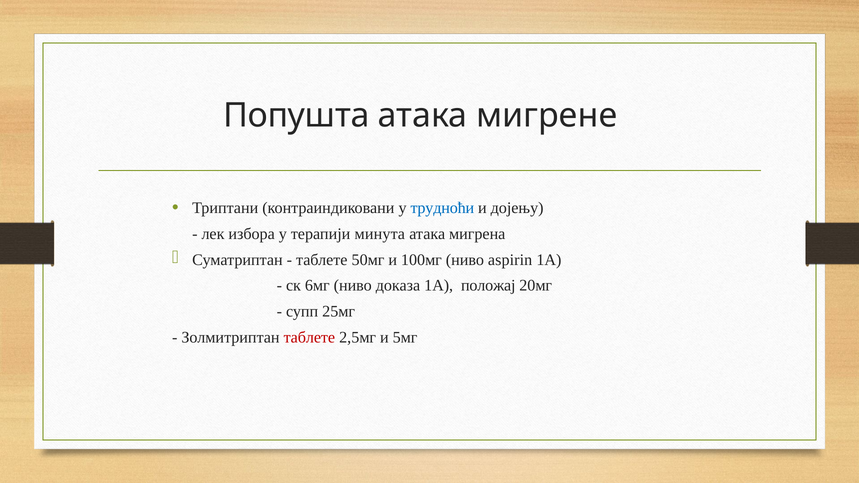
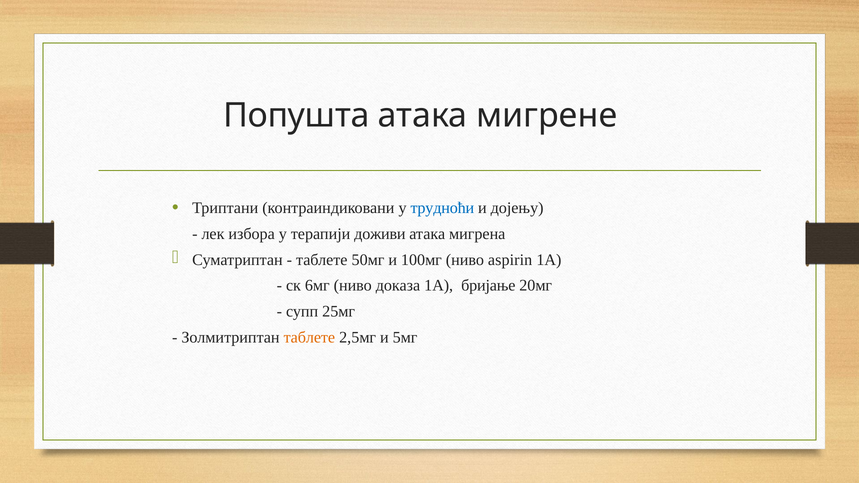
минута: минута -> доживи
положај: положај -> бријање
таблете at (309, 338) colour: red -> orange
